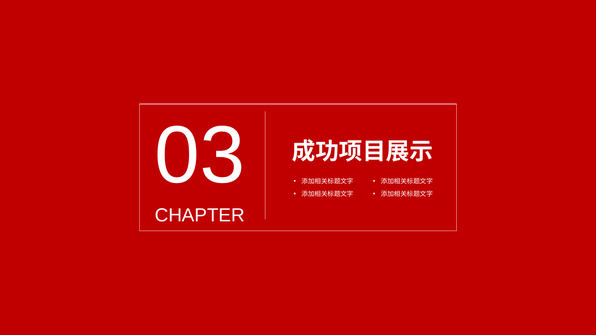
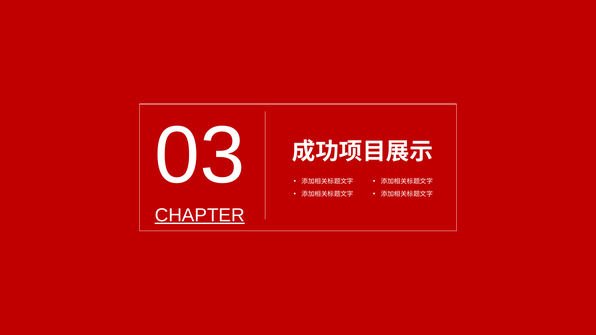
CHAPTER underline: none -> present
